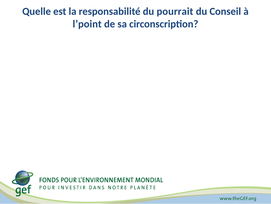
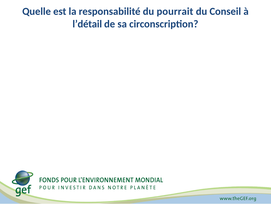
l’point: l’point -> l’détail
